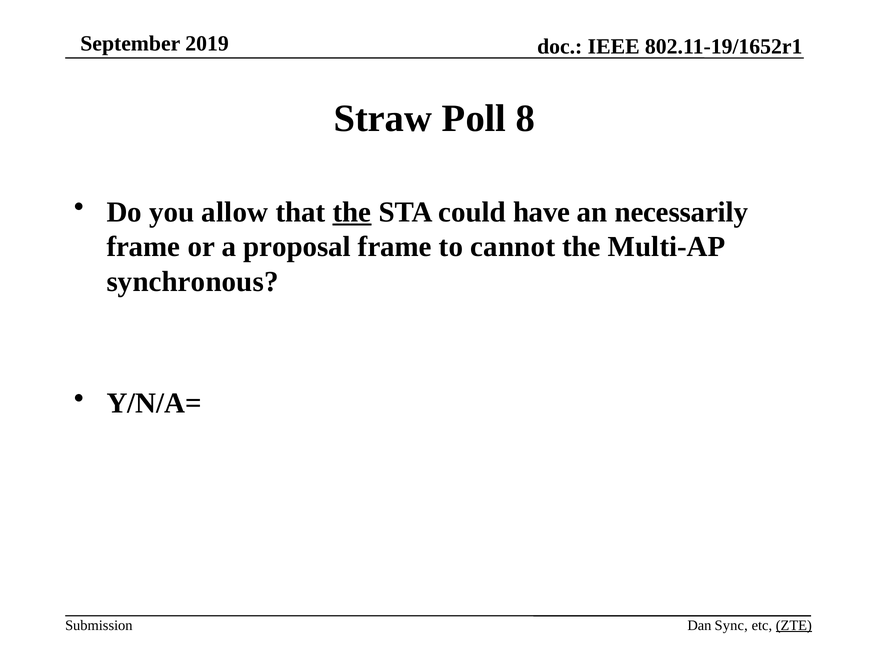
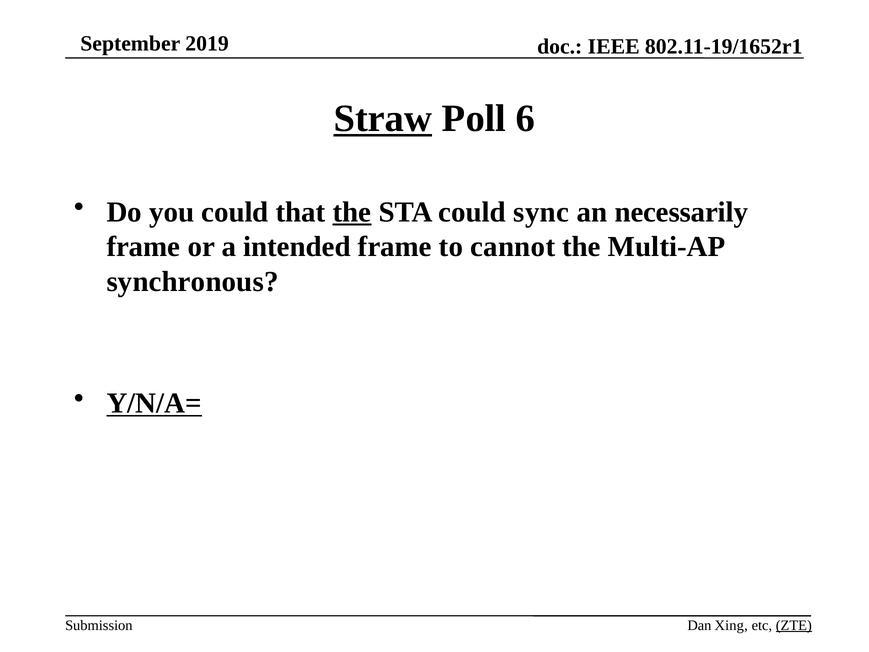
Straw underline: none -> present
8: 8 -> 6
you allow: allow -> could
have: have -> sync
proposal: proposal -> intended
Y/N/A= underline: none -> present
Sync: Sync -> Xing
